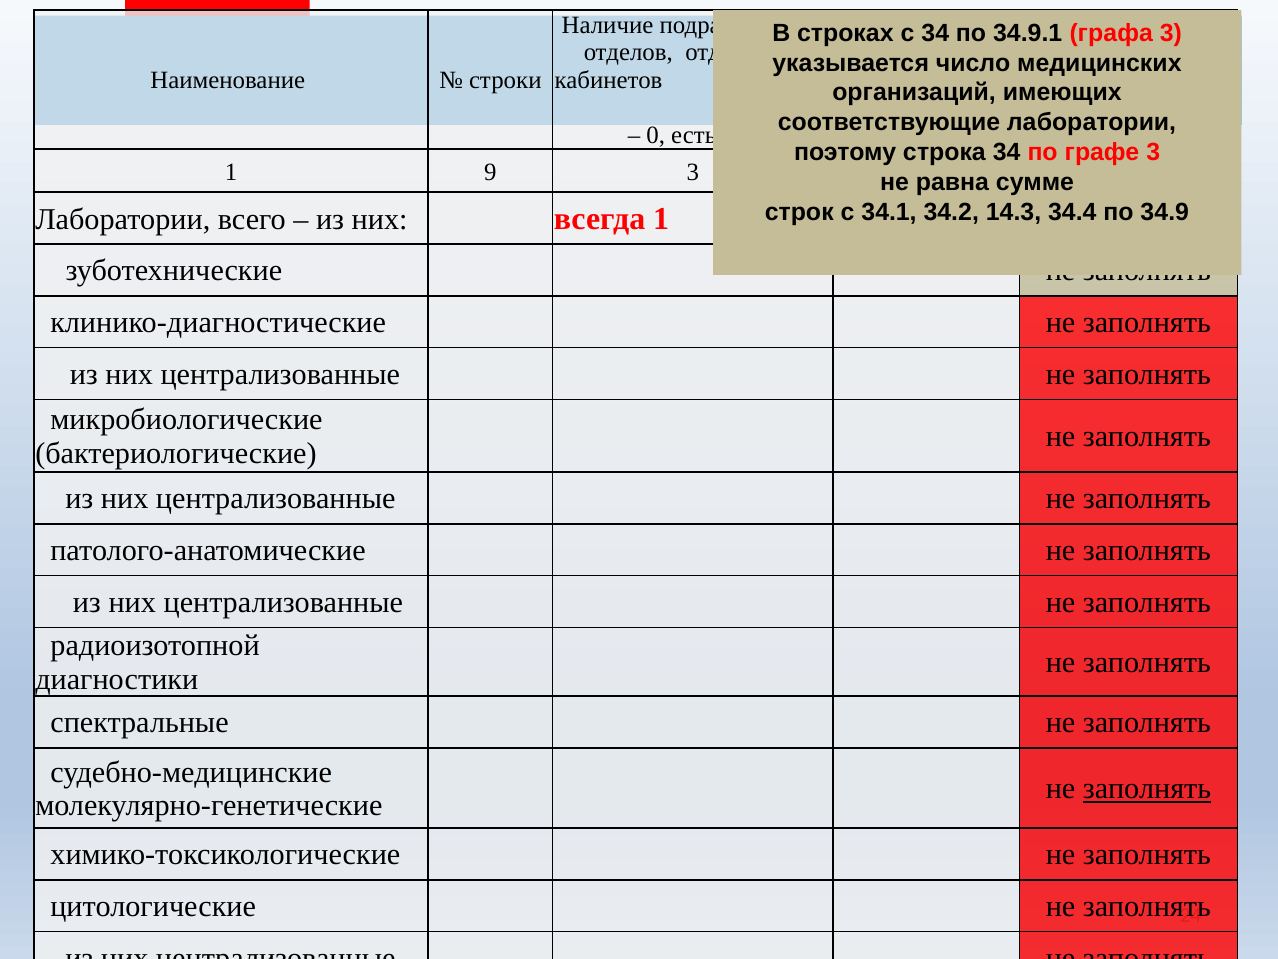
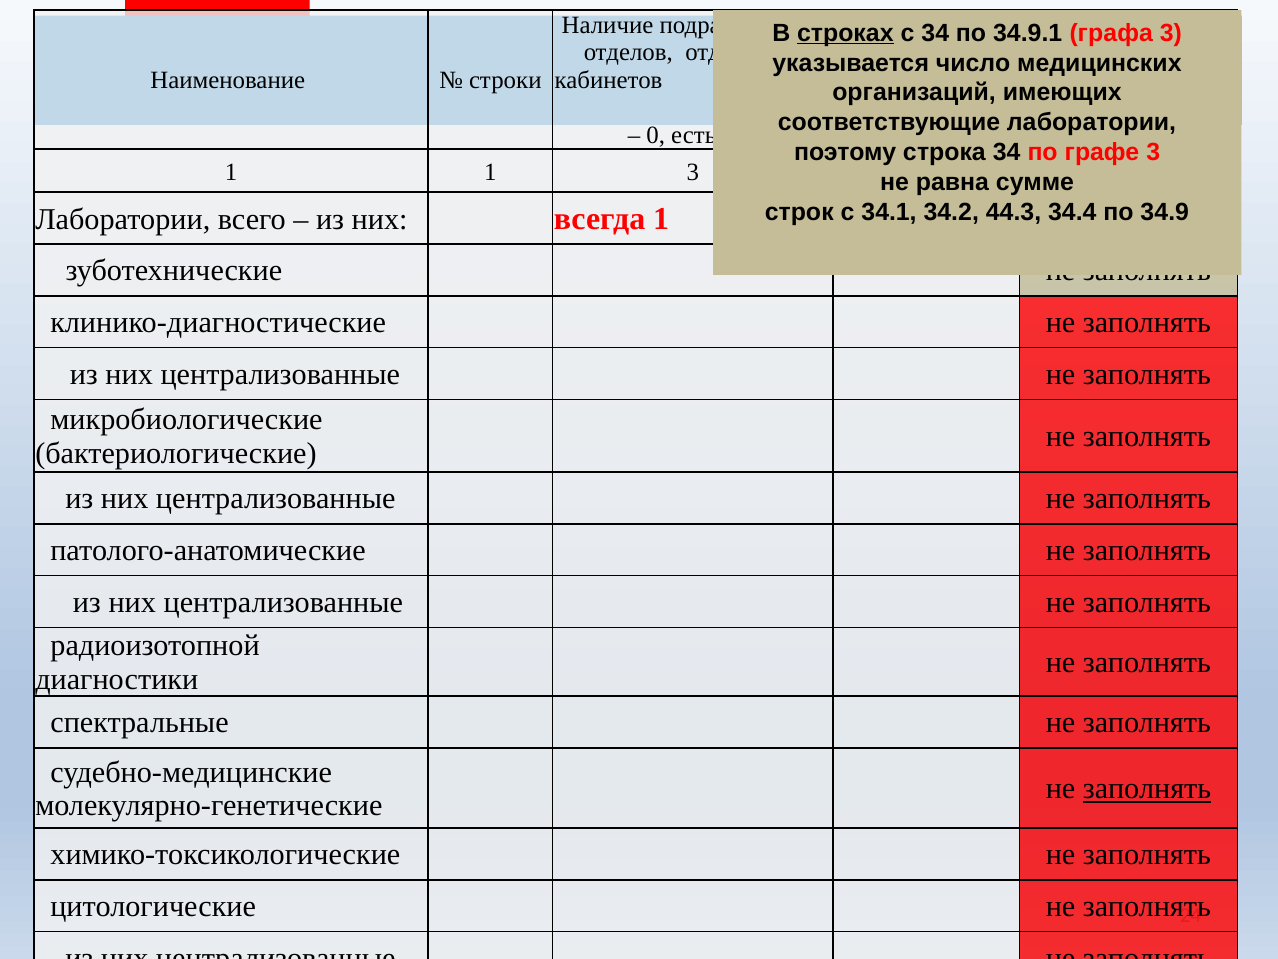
строках underline: none -> present
1 9: 9 -> 1
14.3: 14.3 -> 44.3
